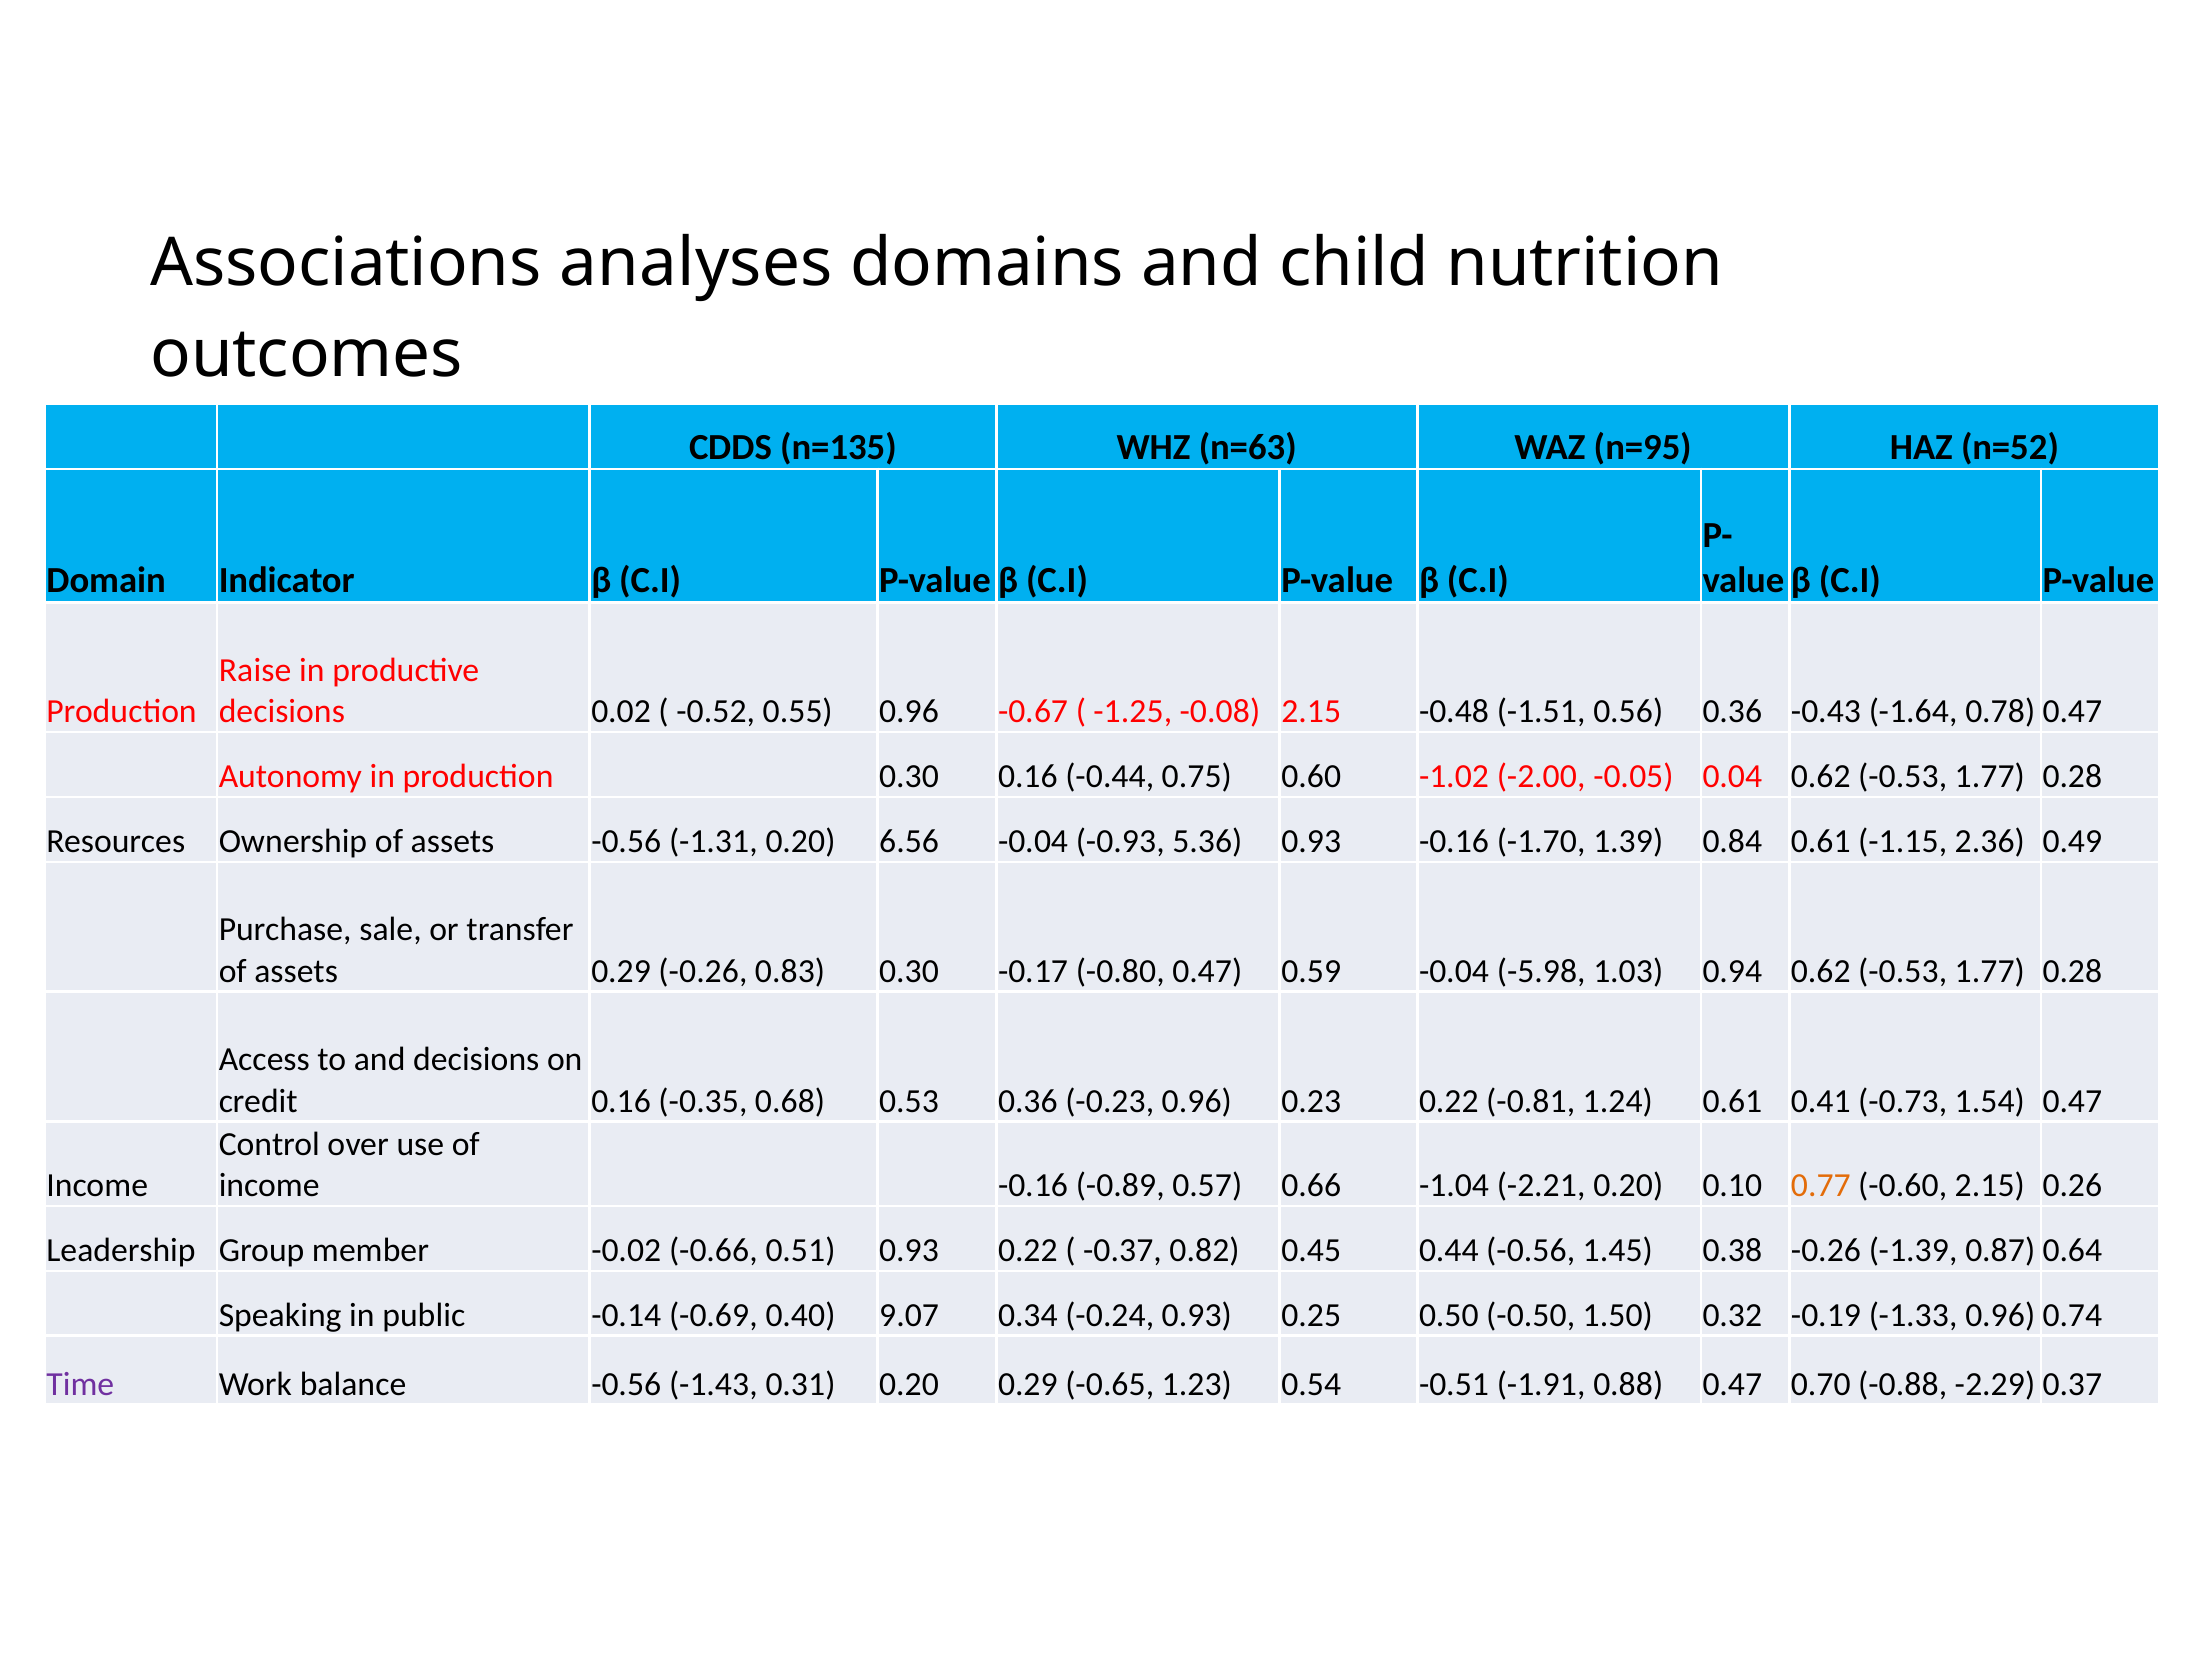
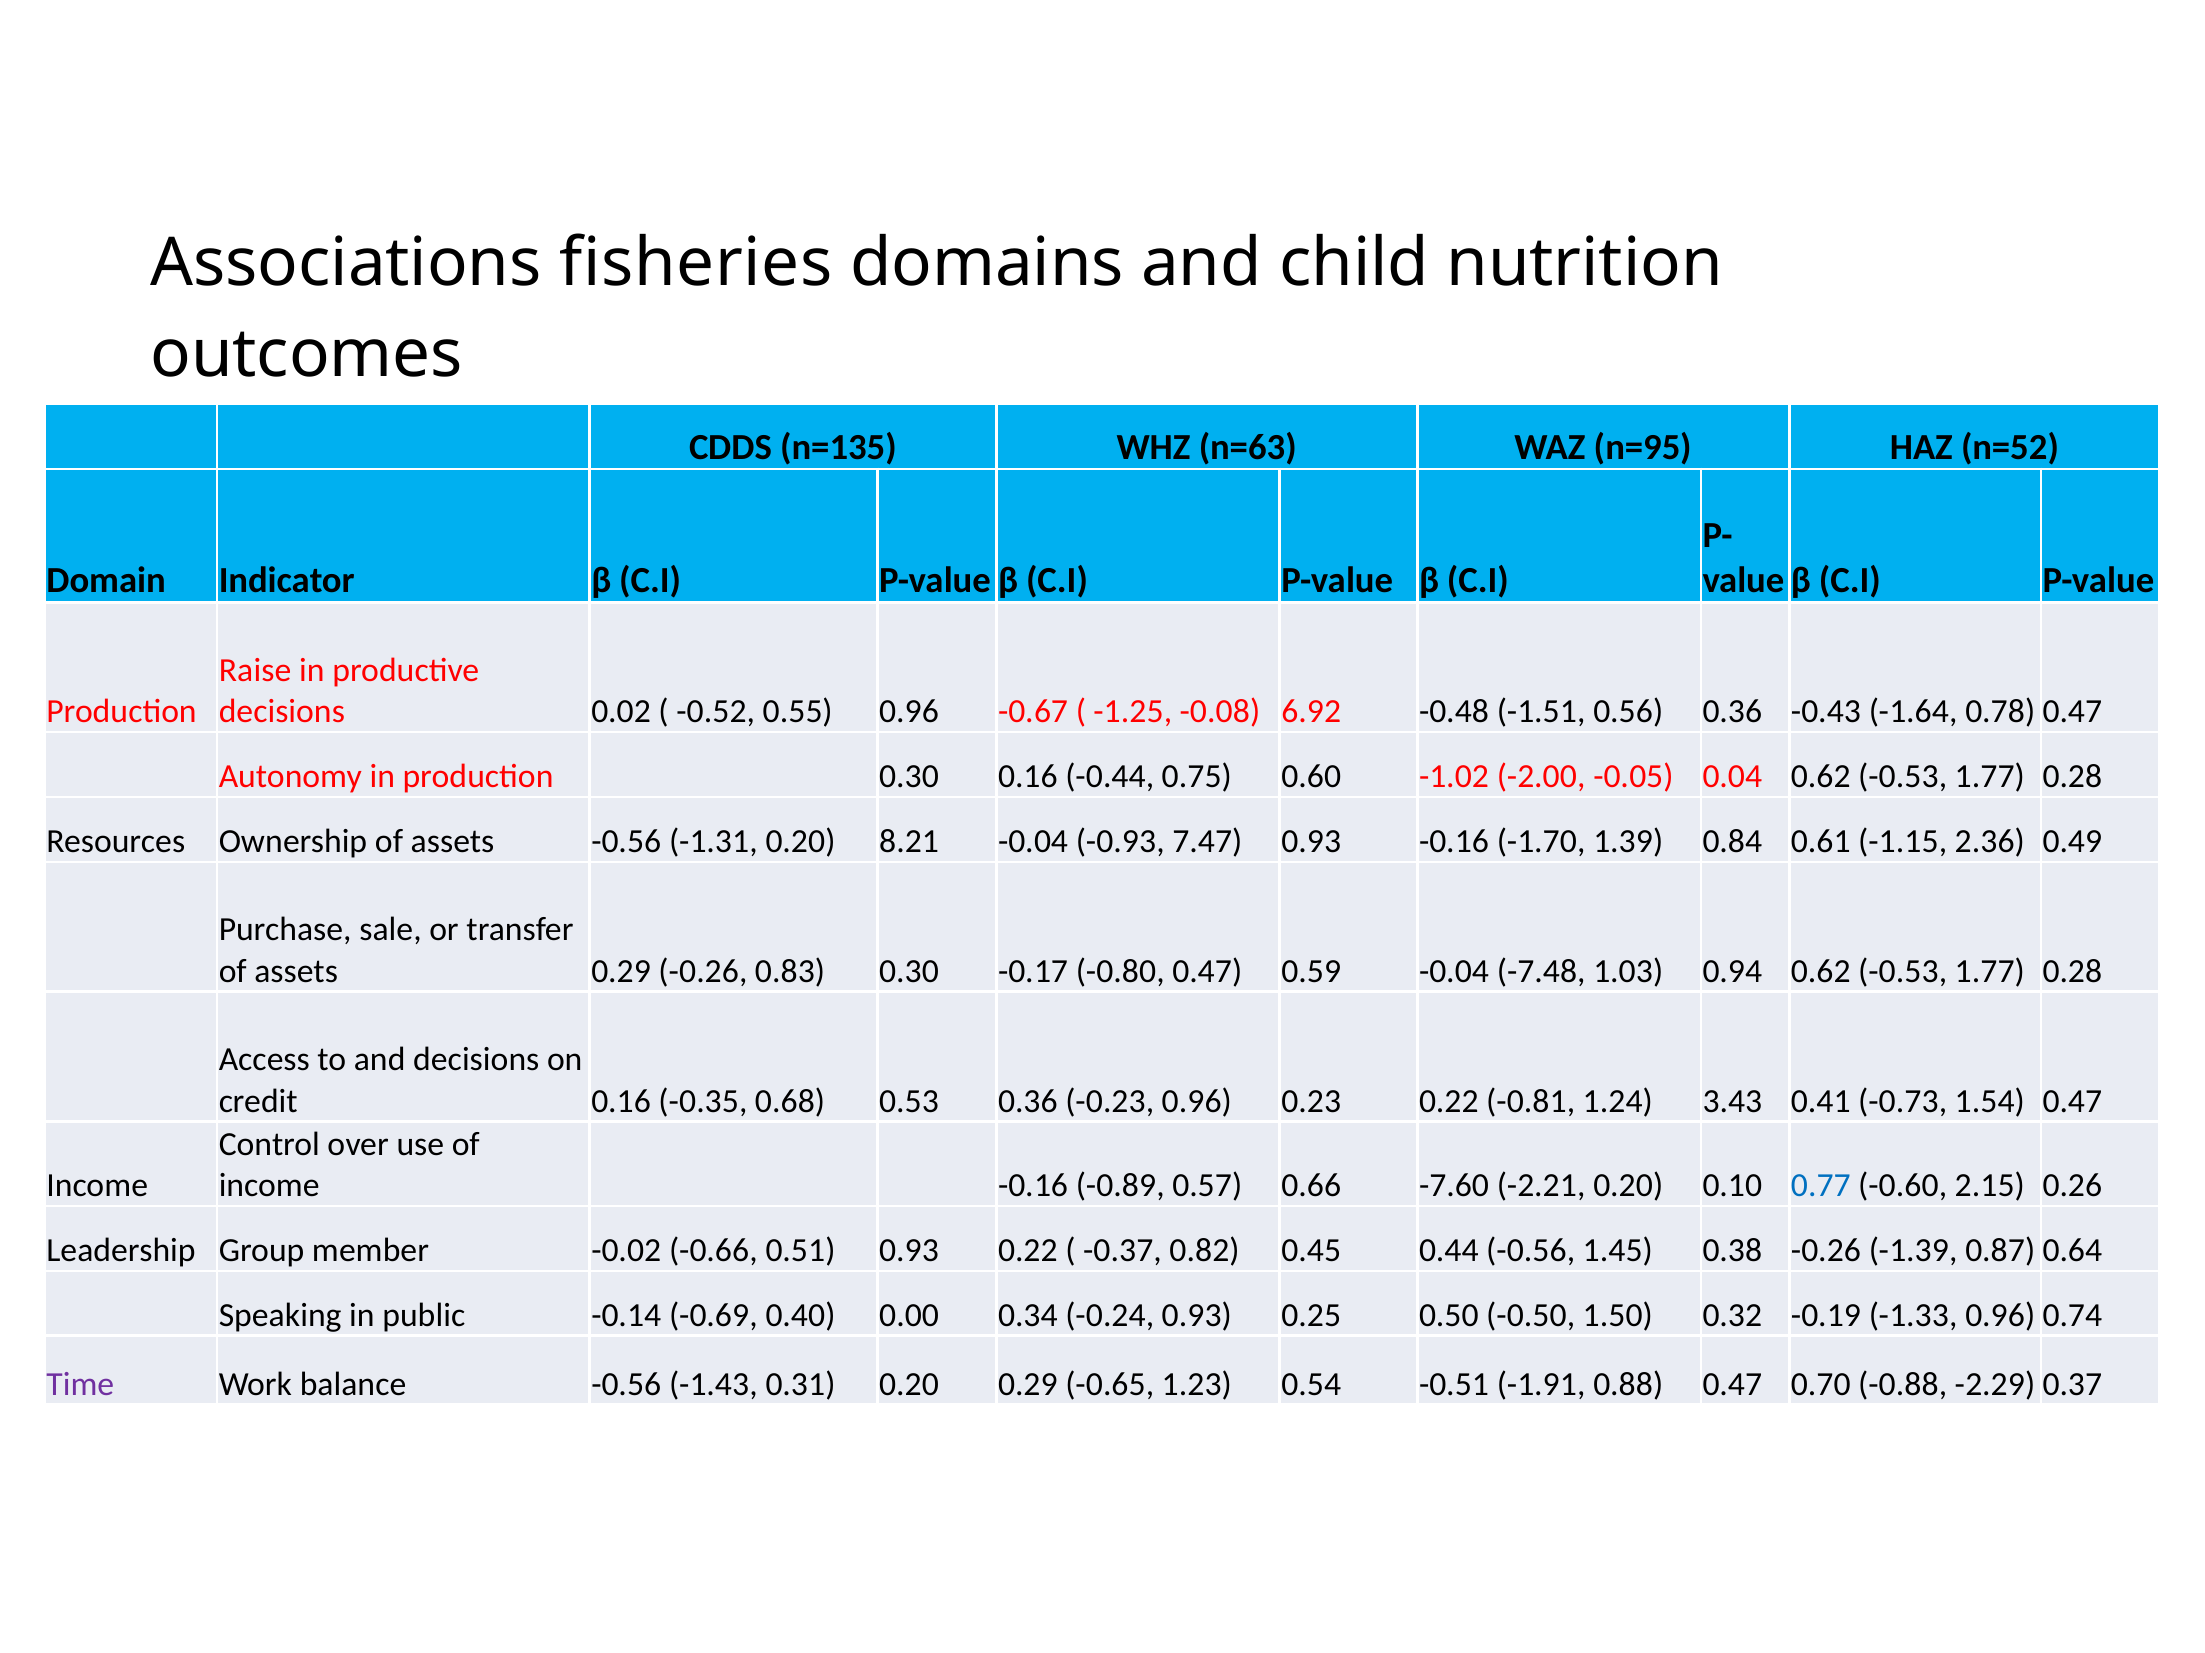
analyses: analyses -> fisheries
-0.08 2.15: 2.15 -> 6.92
6.56: 6.56 -> 8.21
5.36: 5.36 -> 7.47
-5.98: -5.98 -> -7.48
1.24 0.61: 0.61 -> 3.43
-1.04: -1.04 -> -7.60
0.77 colour: orange -> blue
9.07: 9.07 -> 0.00
